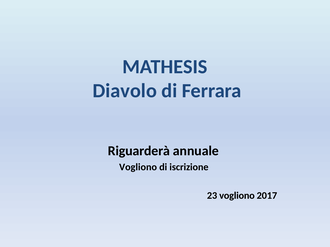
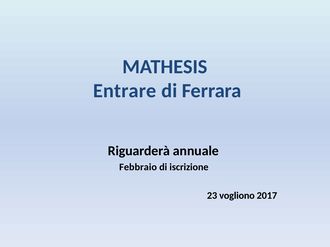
Diavolo: Diavolo -> Entrare
Vogliono at (138, 167): Vogliono -> Febbraio
